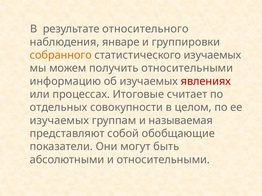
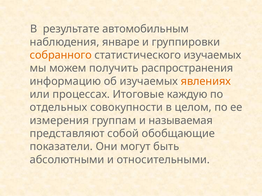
относительного: относительного -> автомобильным
получить относительными: относительными -> распространения
явлениях colour: red -> orange
считает: считает -> каждую
изучаемых at (59, 121): изучаемых -> измерения
